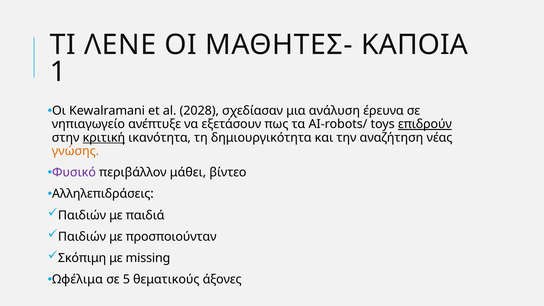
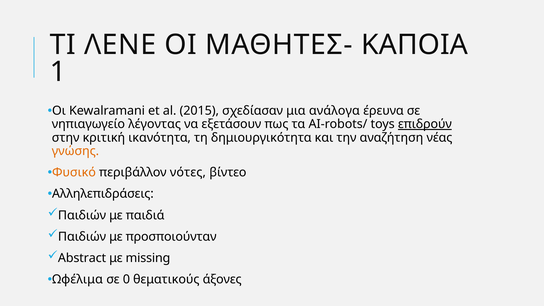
2028: 2028 -> 2015
ανάλυση: ανάλυση -> ανάλογα
ανέπτυξε: ανέπτυξε -> λέγοντας
κριτική underline: present -> none
Φυσικό colour: purple -> orange
μάθει: μάθει -> νότες
Σκόπιμη: Σκόπιμη -> Abstract
5: 5 -> 0
